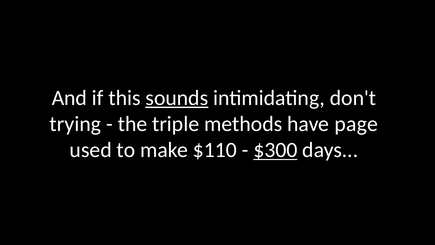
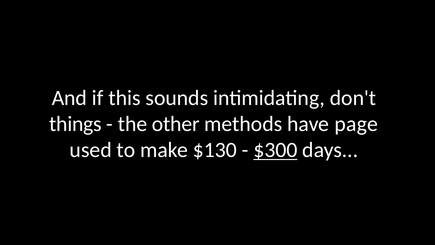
sounds underline: present -> none
trying: trying -> things
triple: triple -> other
$110: $110 -> $130
